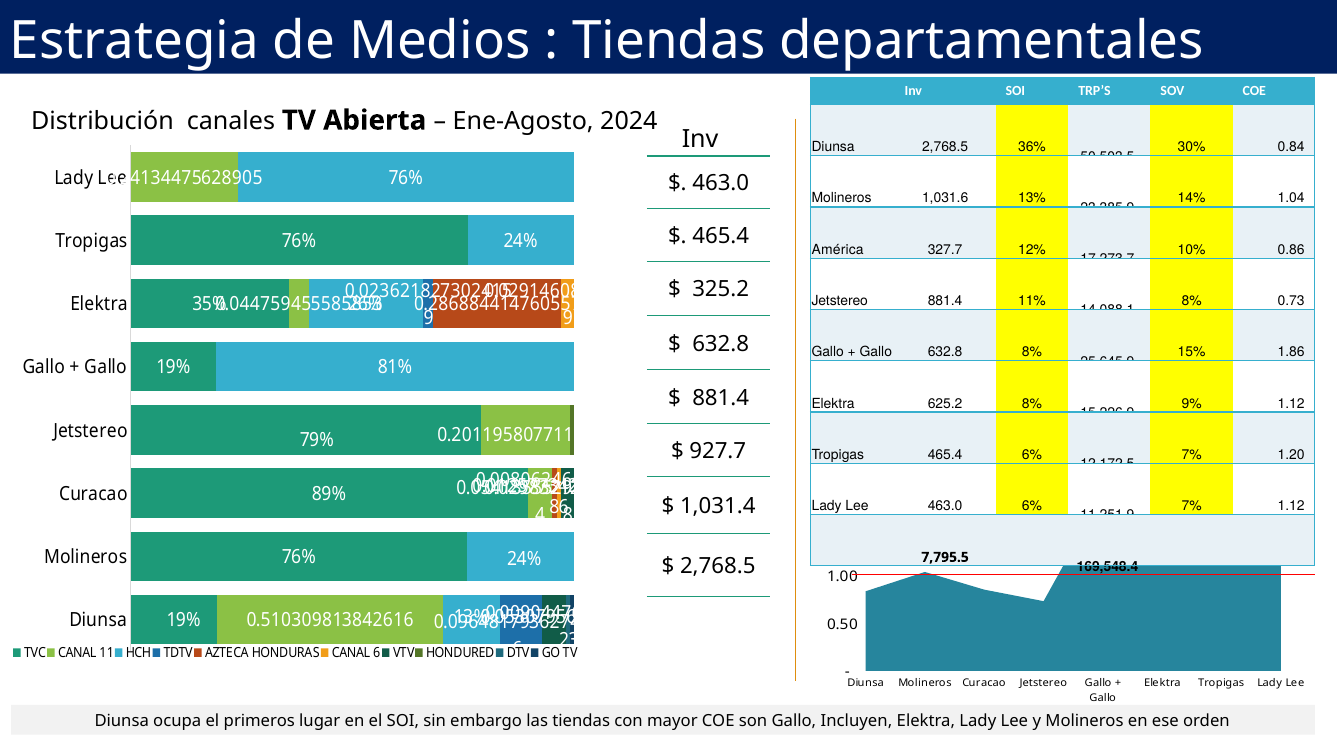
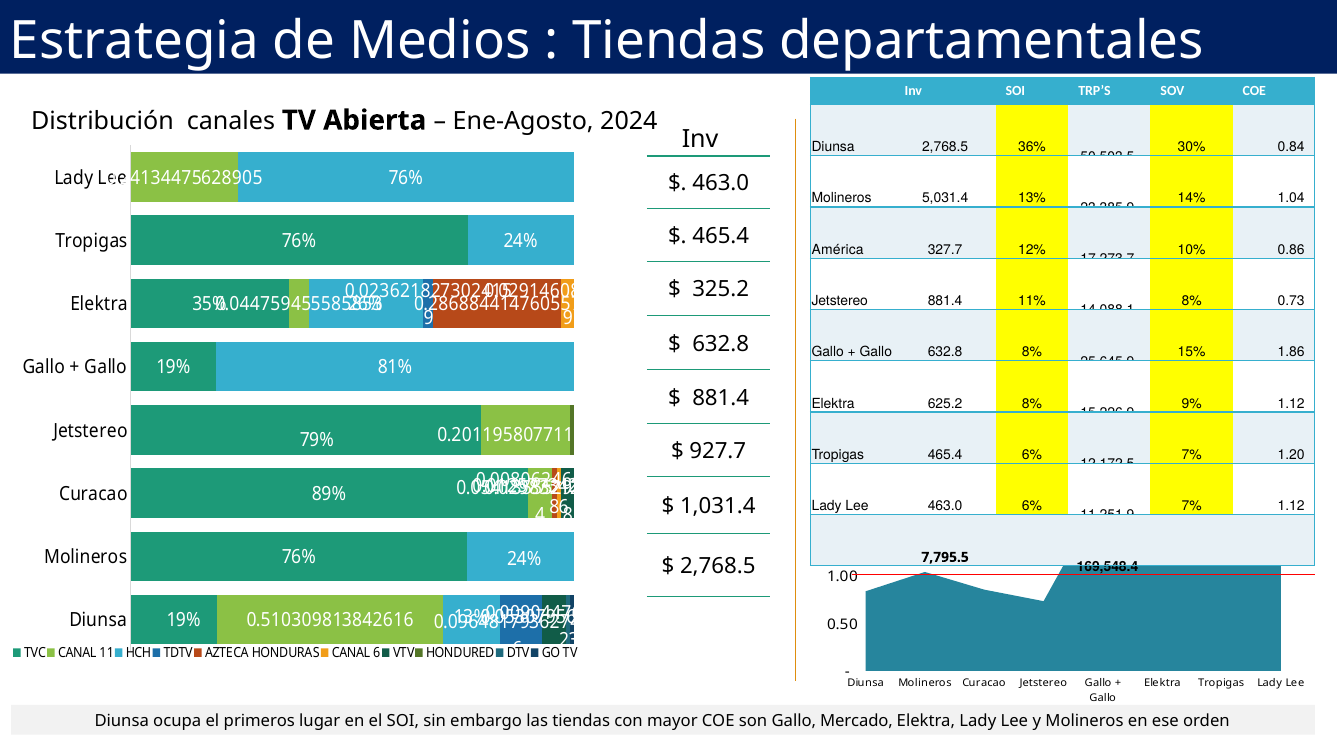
1,031.6: 1,031.6 -> 5,031.4
Incluyen: Incluyen -> Mercado
